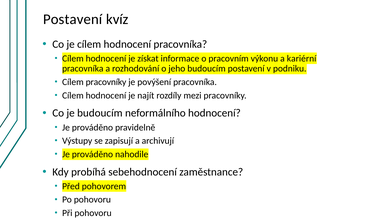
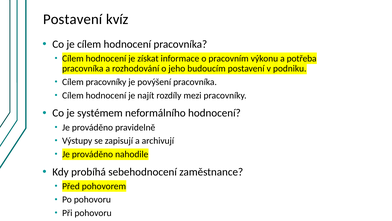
kariérní: kariérní -> potřeba
je budoucím: budoucím -> systémem
